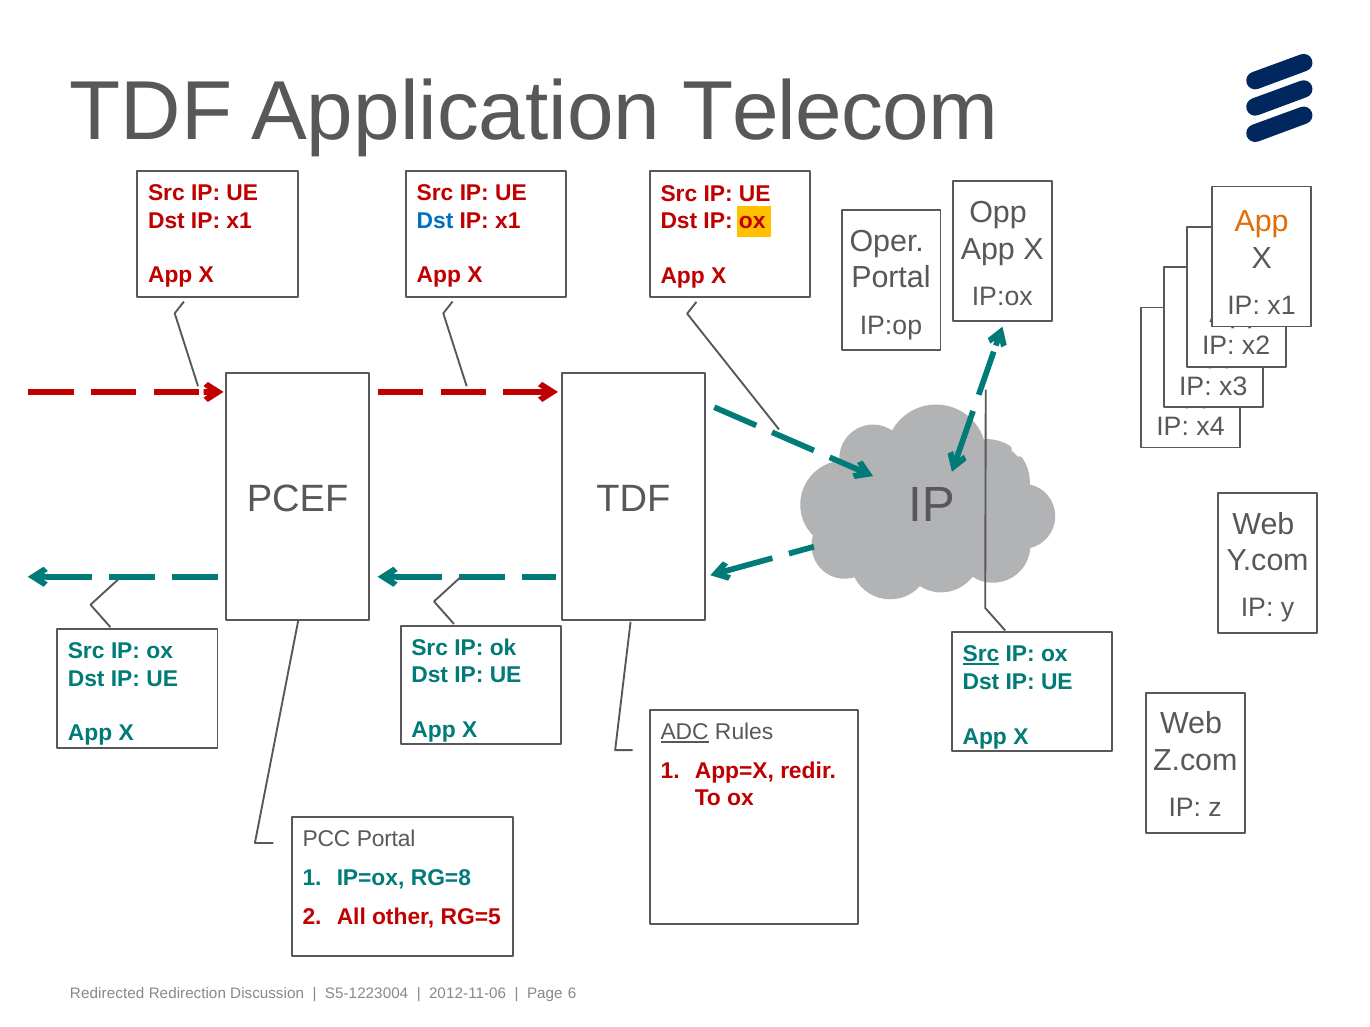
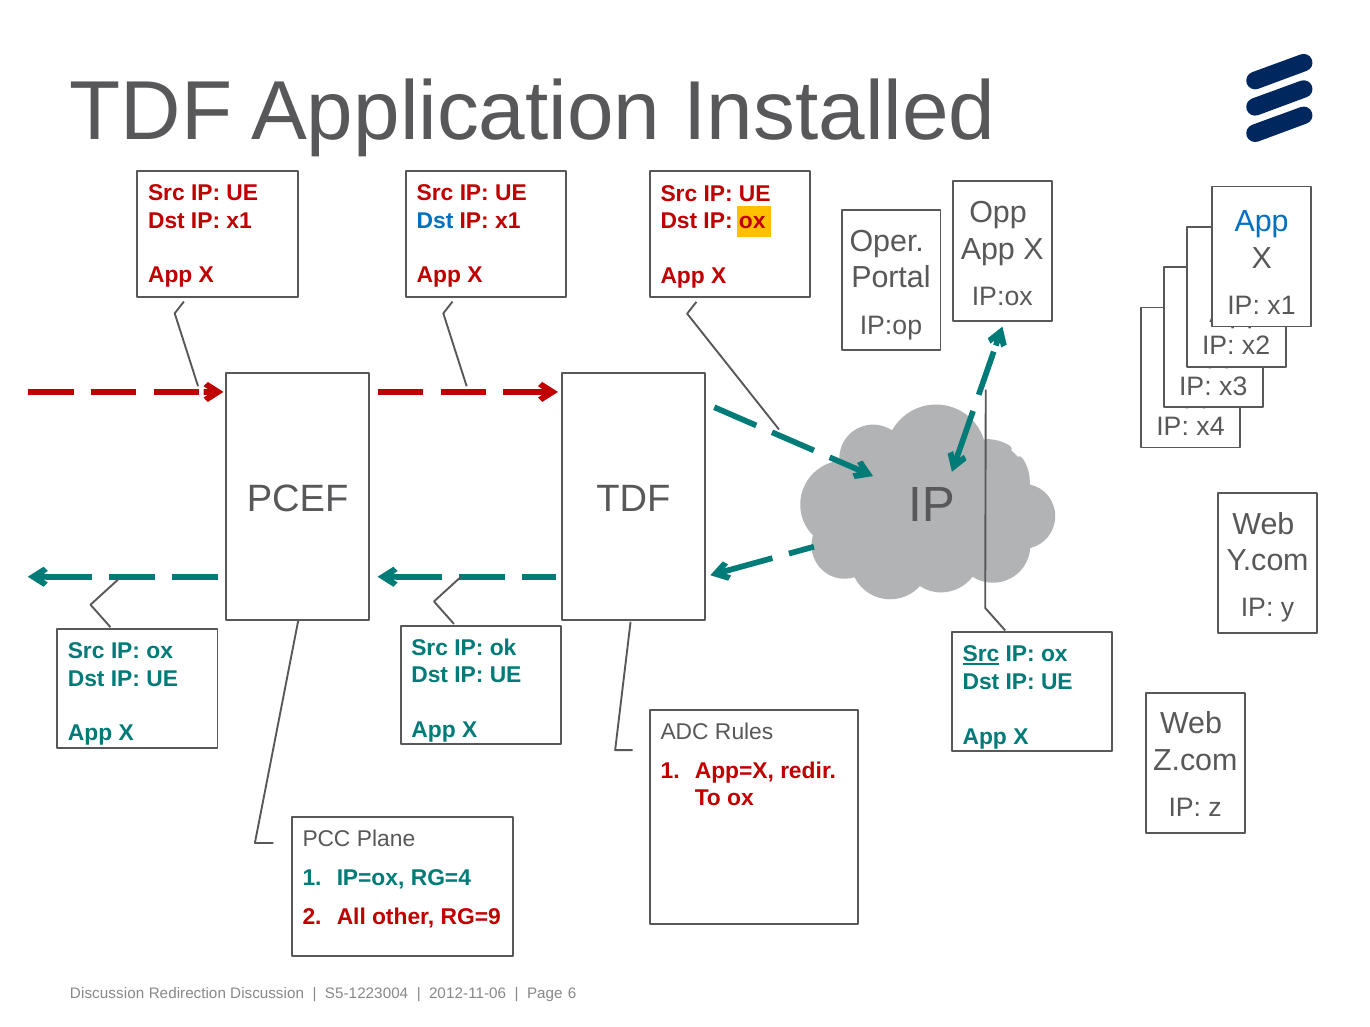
Telecom: Telecom -> Installed
App at (1262, 222) colour: orange -> blue
ADC underline: present -> none
PCC Portal: Portal -> Plane
RG=8: RG=8 -> RG=4
RG=5: RG=5 -> RG=9
Redirected at (107, 994): Redirected -> Discussion
